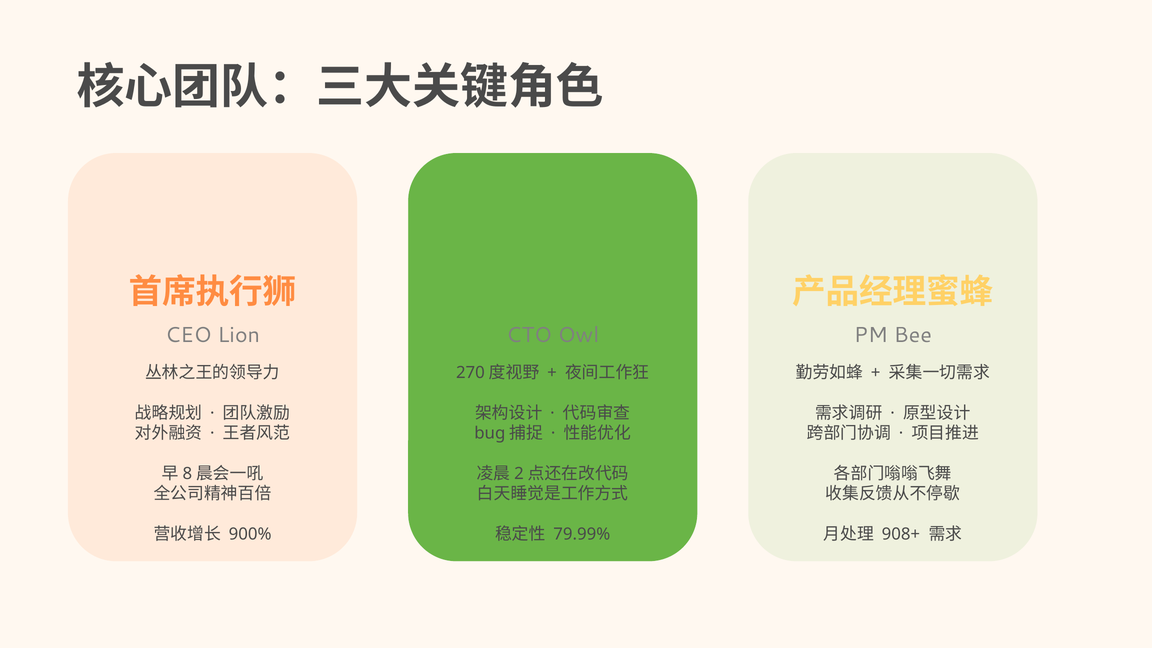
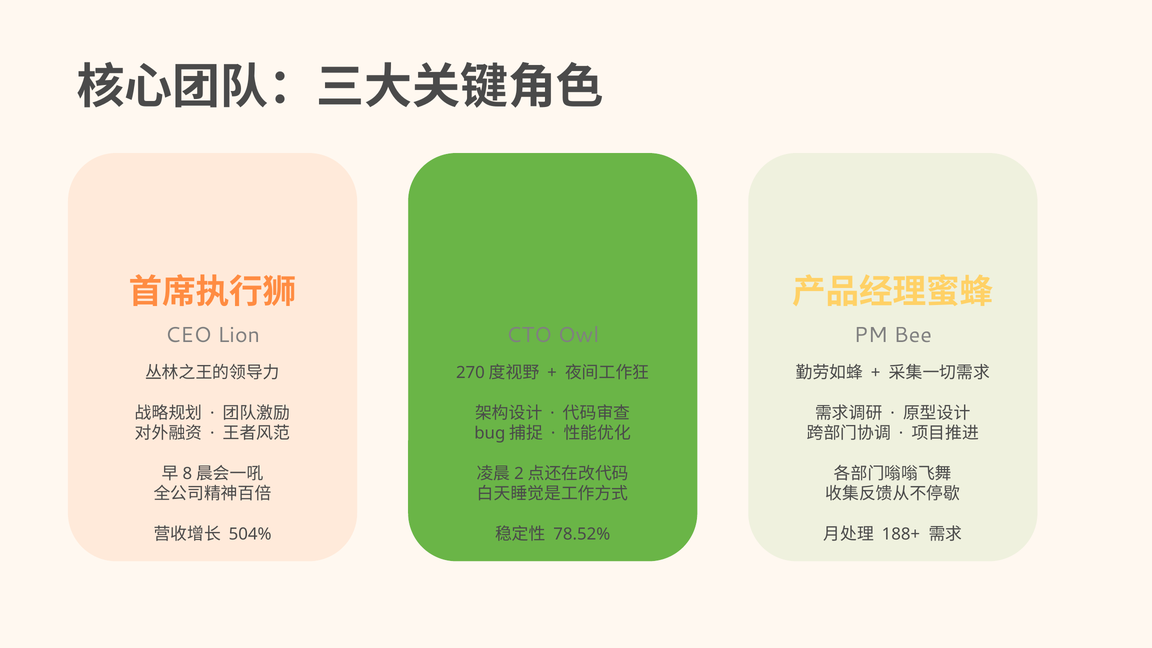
900%: 900% -> 504%
79.99%: 79.99% -> 78.52%
908+: 908+ -> 188+
